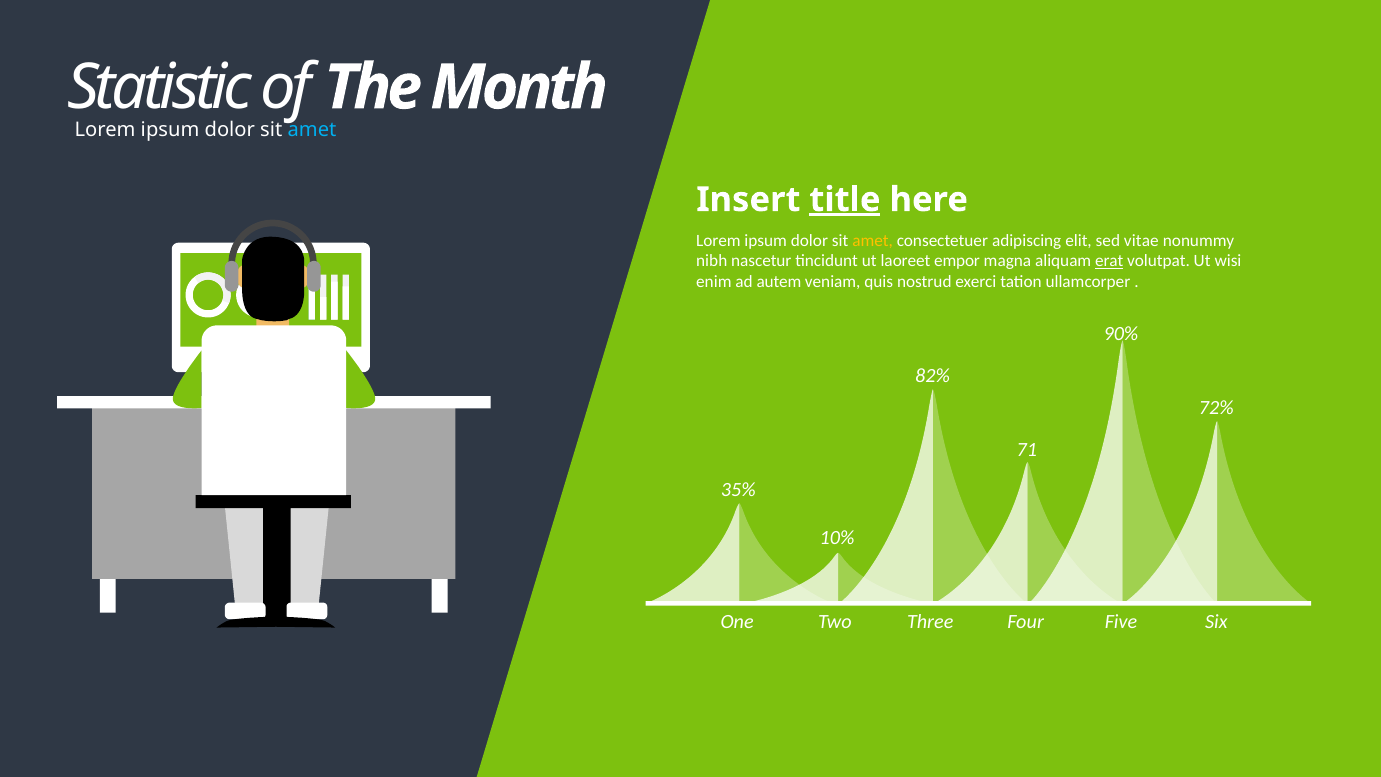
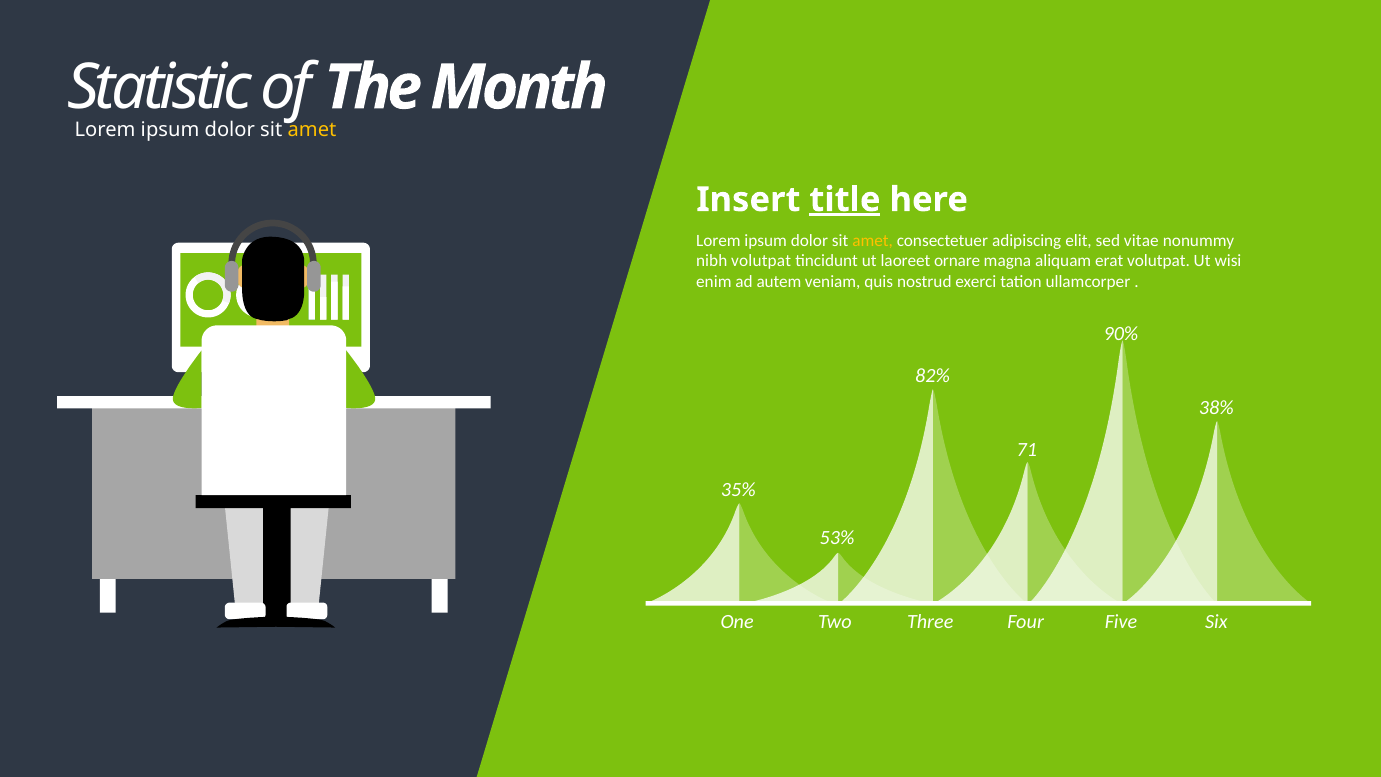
amet at (312, 130) colour: light blue -> yellow
nibh nascetur: nascetur -> volutpat
empor: empor -> ornare
erat underline: present -> none
72%: 72% -> 38%
10%: 10% -> 53%
